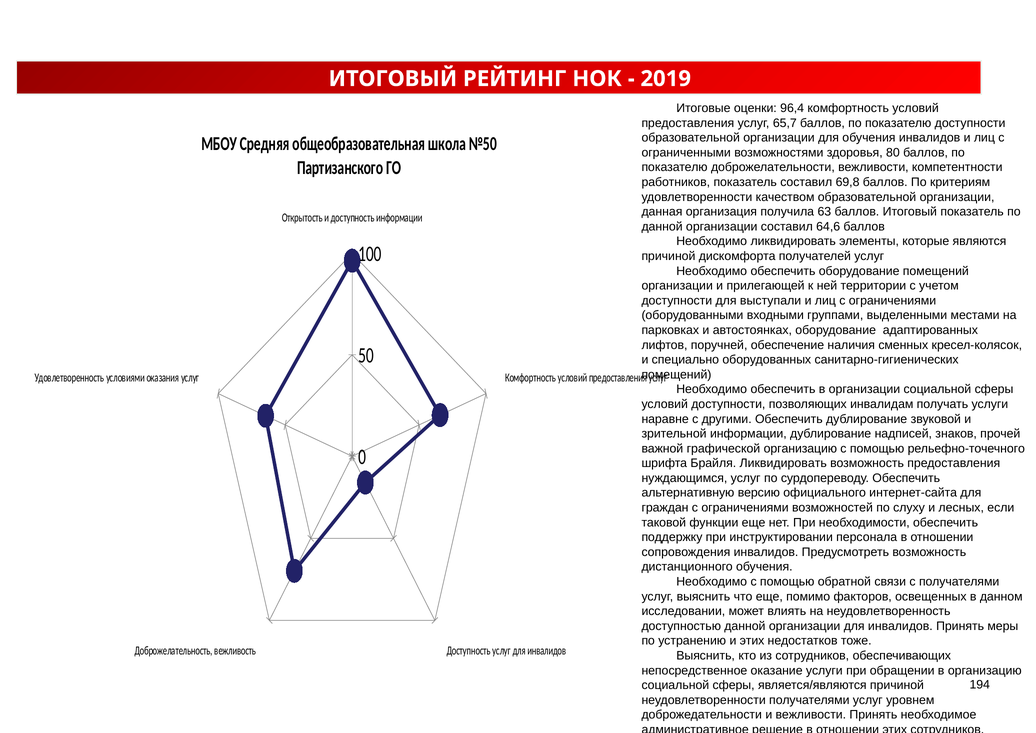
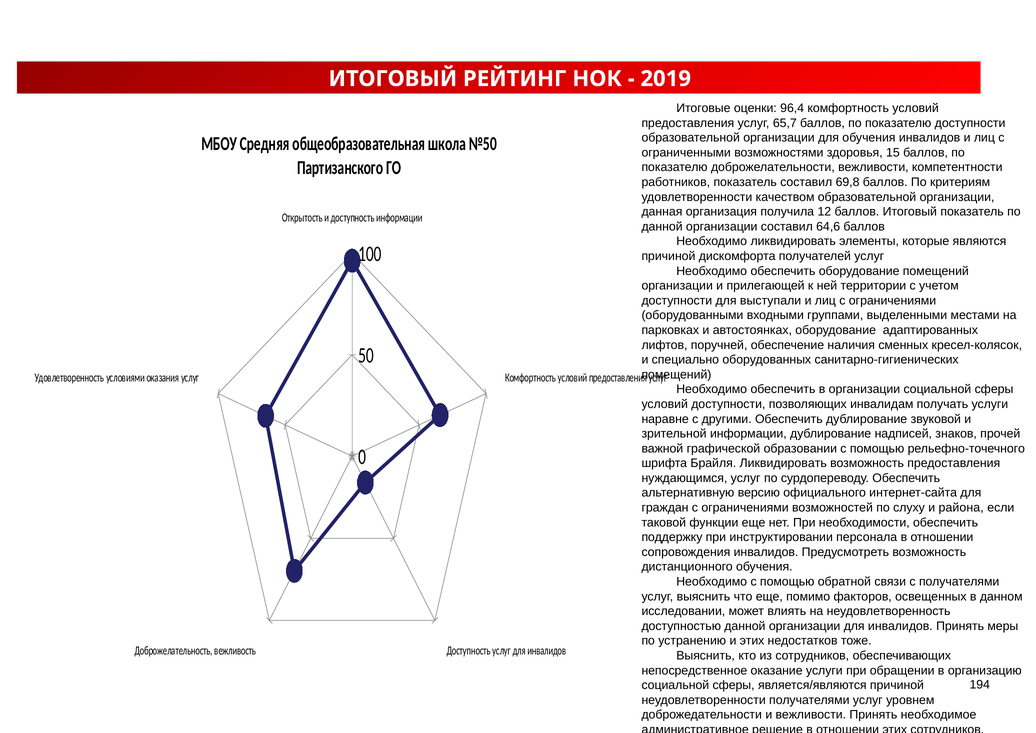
80: 80 -> 15
63: 63 -> 12
графической организацию: организацию -> образовании
лесных: лесных -> района
